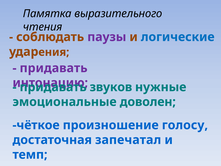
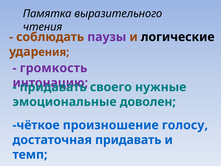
логические colour: blue -> black
придавать at (54, 68): придавать -> громкость
звуков: звуков -> своего
достаточная запечатал: запечатал -> придавать
